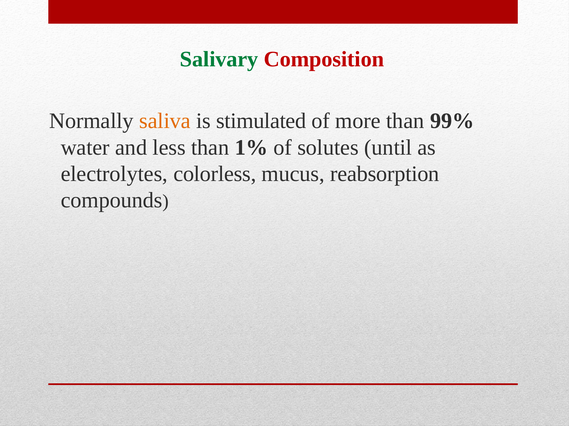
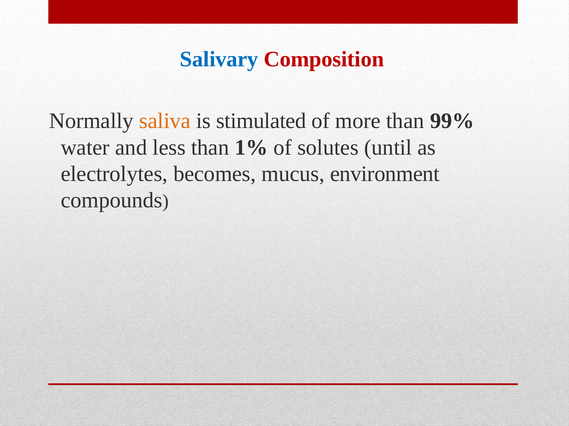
Salivary colour: green -> blue
colorless: colorless -> becomes
reabsorption: reabsorption -> environment
